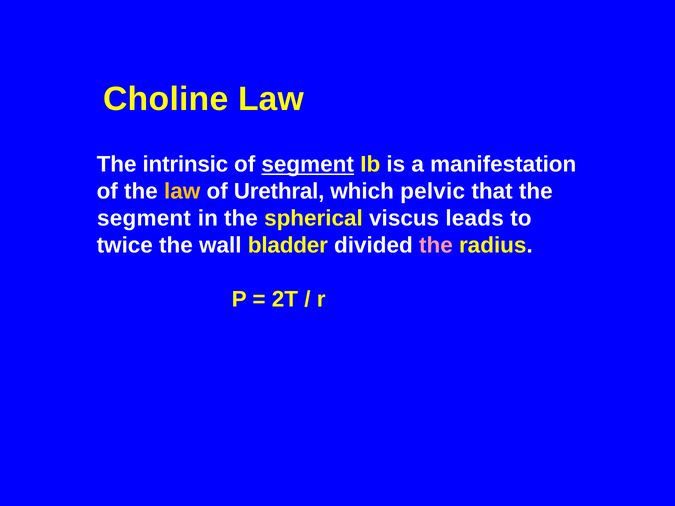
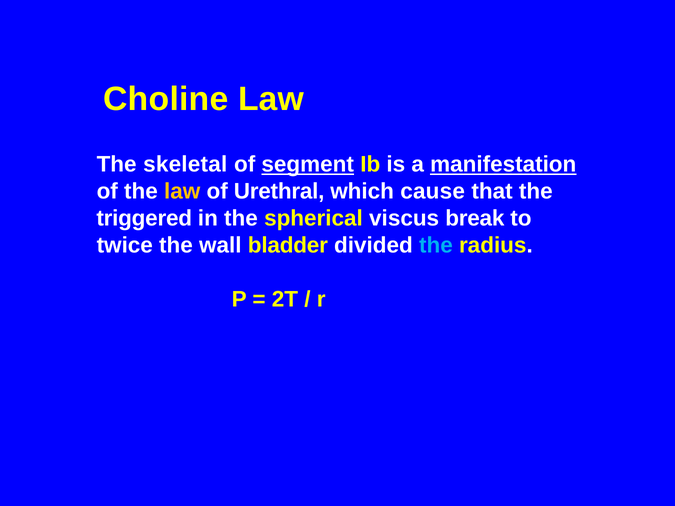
intrinsic: intrinsic -> skeletal
manifestation underline: none -> present
pelvic: pelvic -> cause
segment at (144, 219): segment -> triggered
leads: leads -> break
the at (436, 246) colour: pink -> light blue
